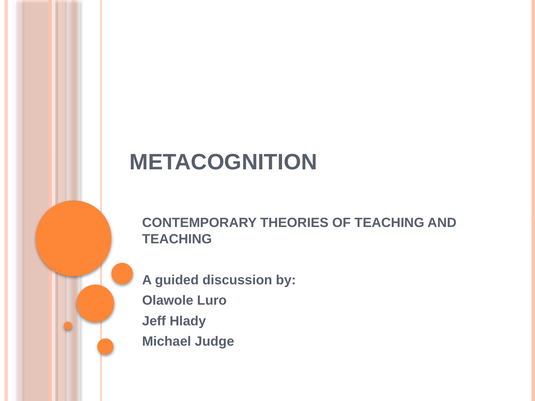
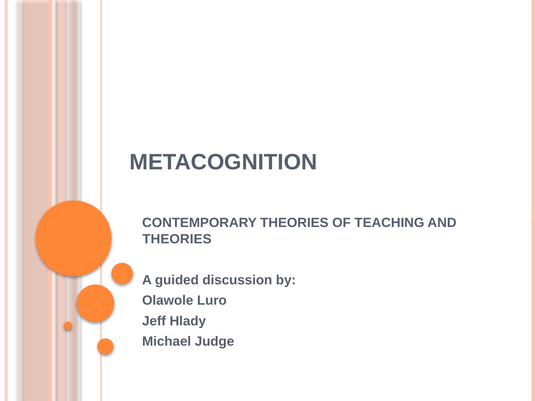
TEACHING at (177, 239): TEACHING -> THEORIES
